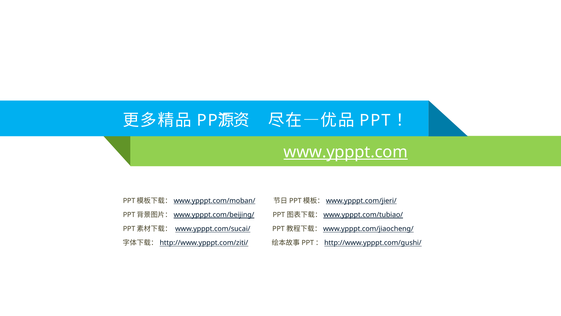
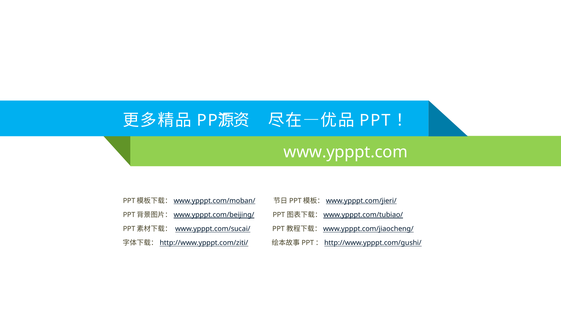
www.ypppt.com underline: present -> none
